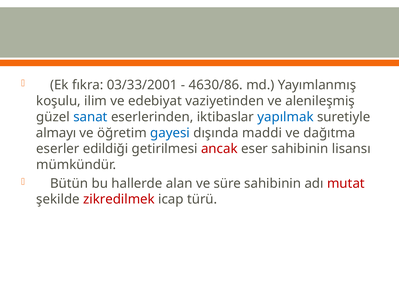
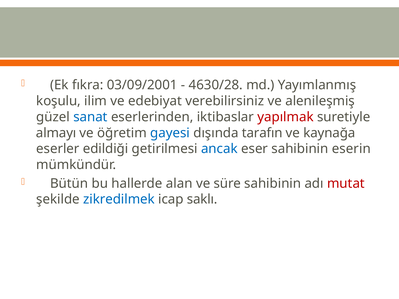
03/33/2001: 03/33/2001 -> 03/09/2001
4630/86: 4630/86 -> 4630/28
vaziyetinden: vaziyetinden -> verebilirsiniz
yapılmak colour: blue -> red
maddi: maddi -> tarafın
dağıtma: dağıtma -> kaynağa
ancak colour: red -> blue
lisansı: lisansı -> eserin
zikredilmek colour: red -> blue
türü: türü -> saklı
